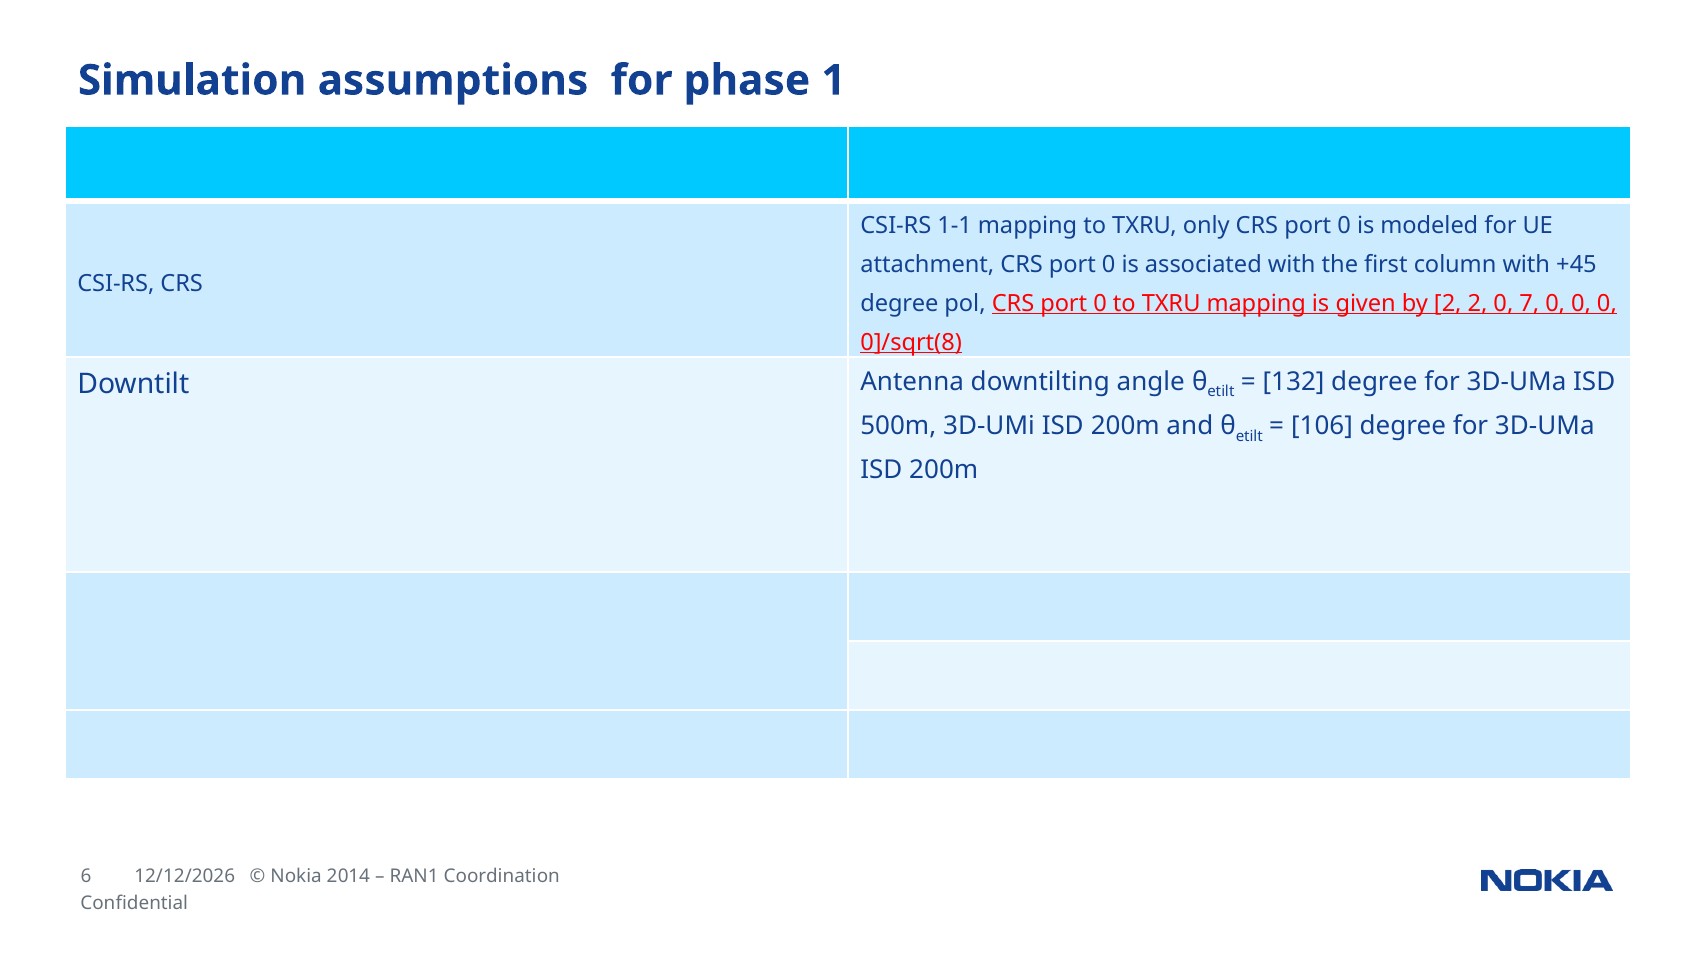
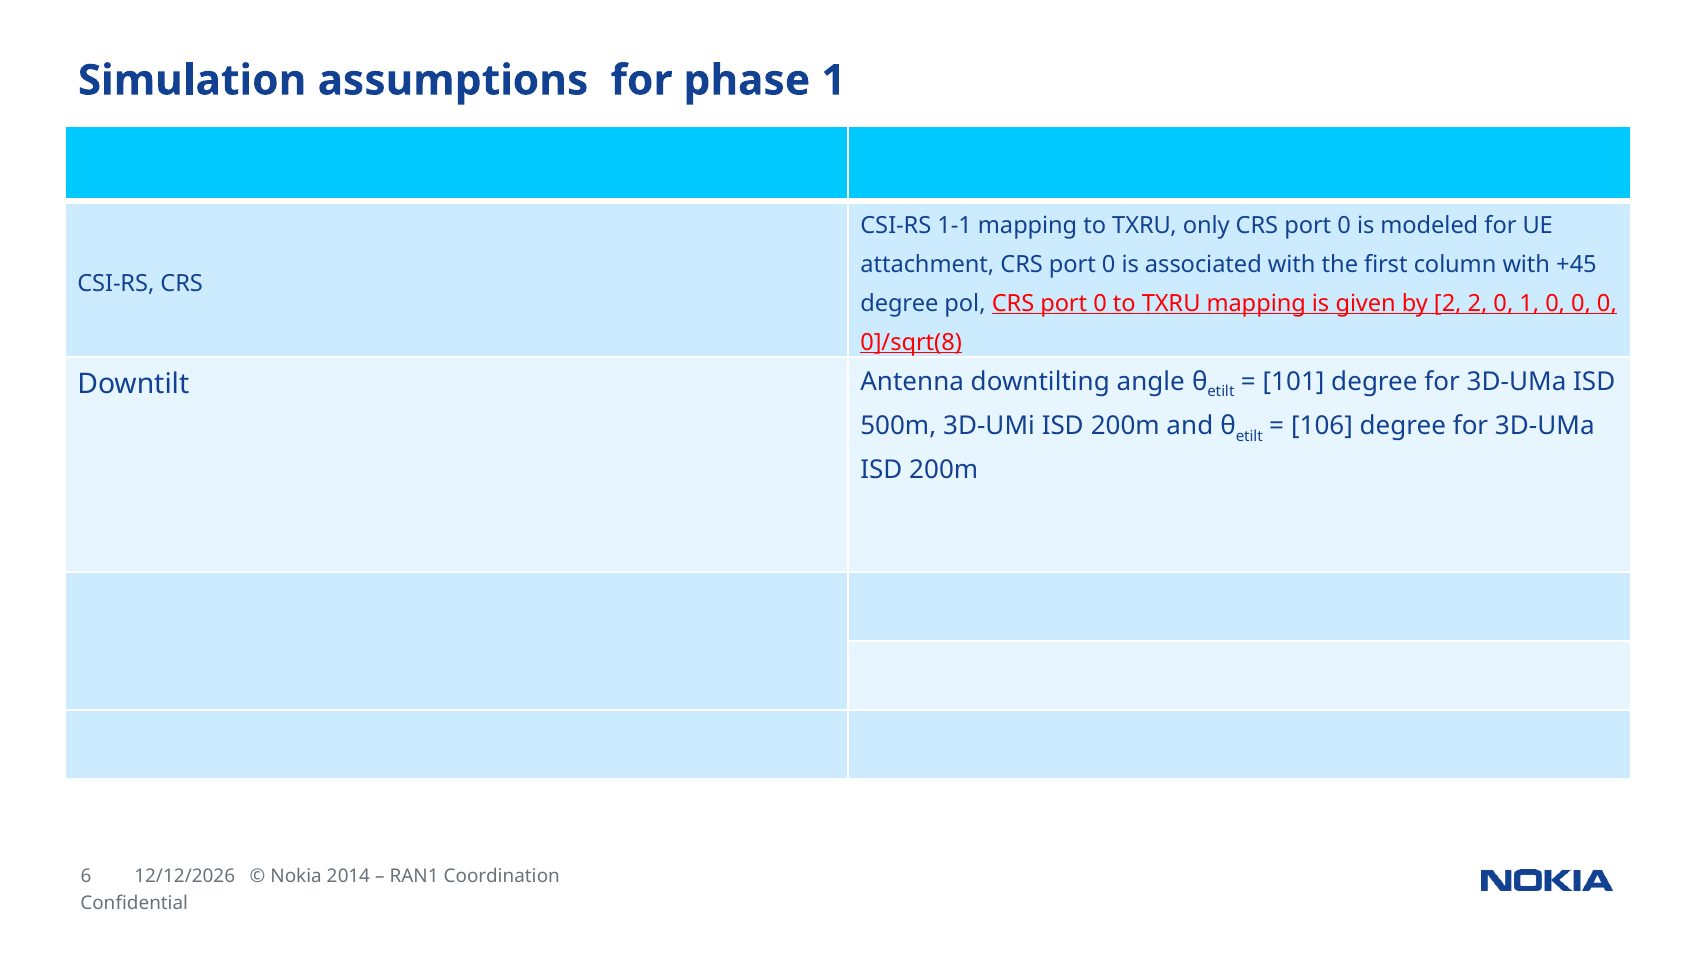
0 7: 7 -> 1
132: 132 -> 101
